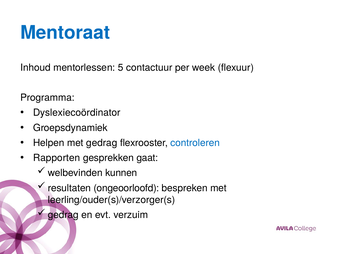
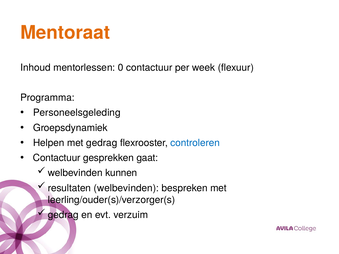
Mentoraat colour: blue -> orange
5: 5 -> 0
Dyslexiecoördinator: Dyslexiecoördinator -> Personeelsgeleding
Rapporten at (57, 158): Rapporten -> Contactuur
resultaten ongeoorloofd: ongeoorloofd -> welbevinden
